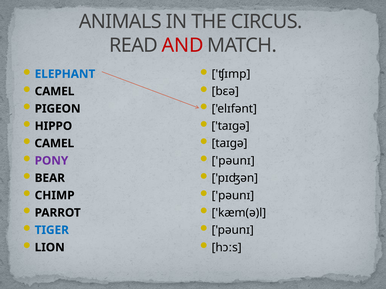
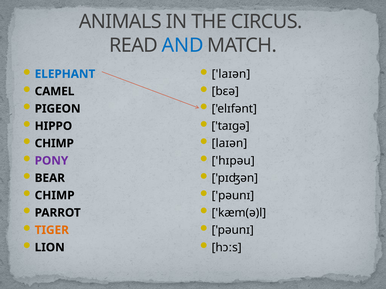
AND colour: red -> blue
ʧɪmp at (231, 74): ʧɪmp -> laɪən
CAMEL at (54, 144): CAMEL -> CHIMP
taɪgə at (230, 144): taɪgə -> laɪən
pəunɪ at (233, 161): pəunɪ -> hɪpəu
TIGER colour: blue -> orange
